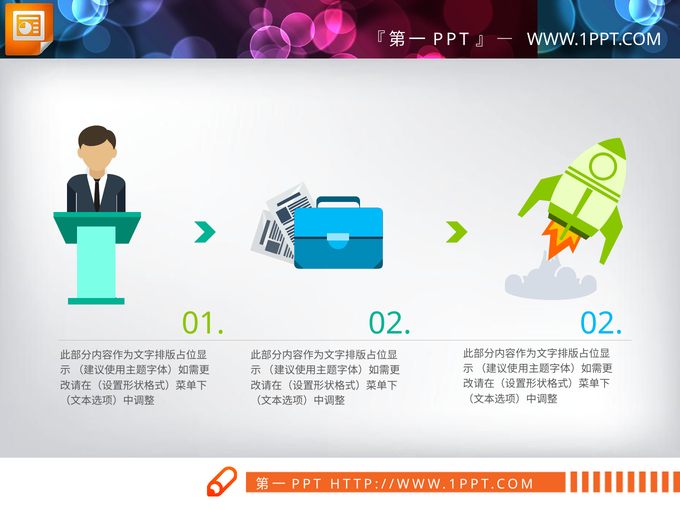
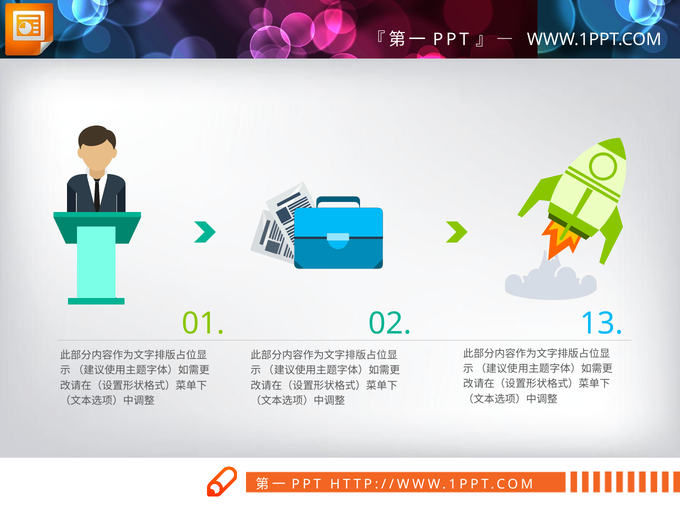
01 02: 02 -> 13
